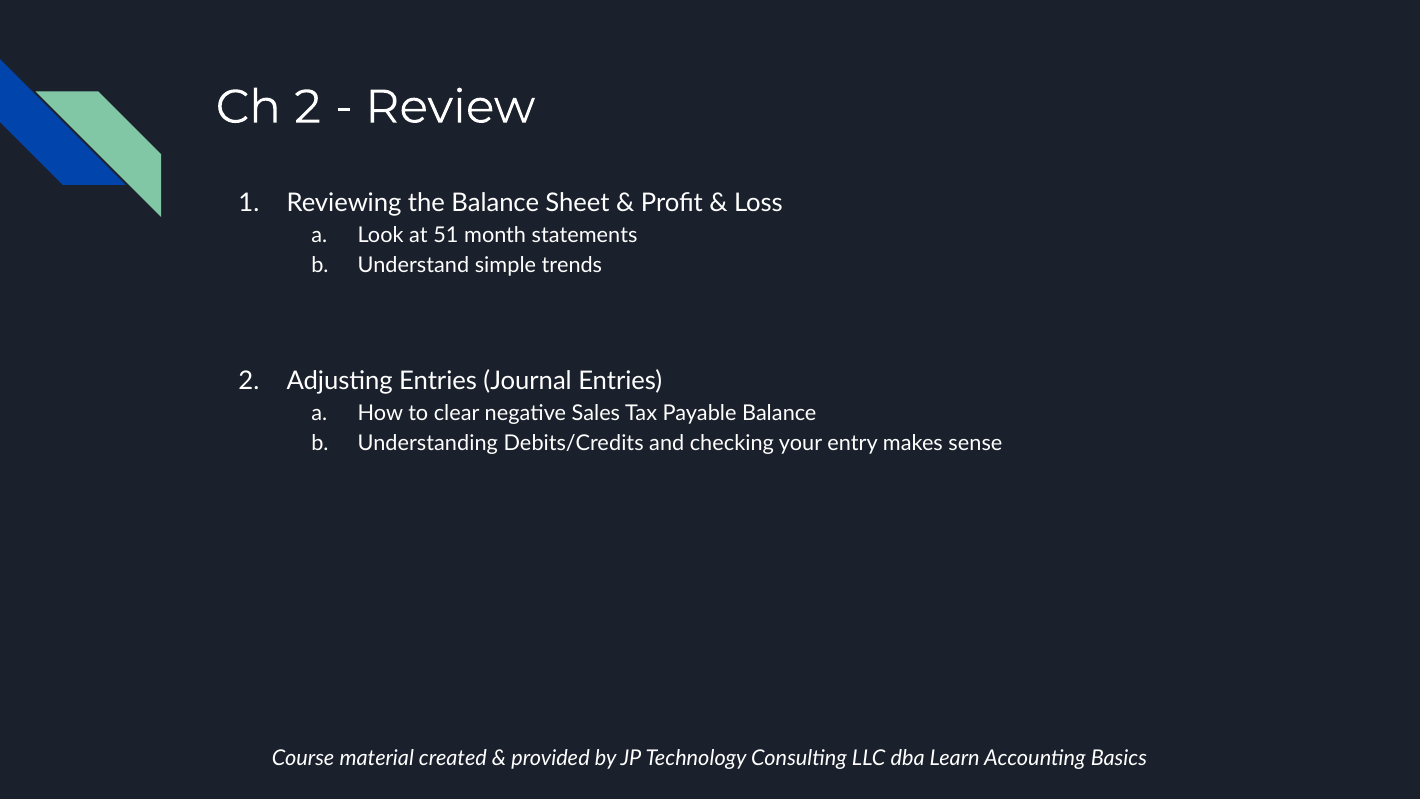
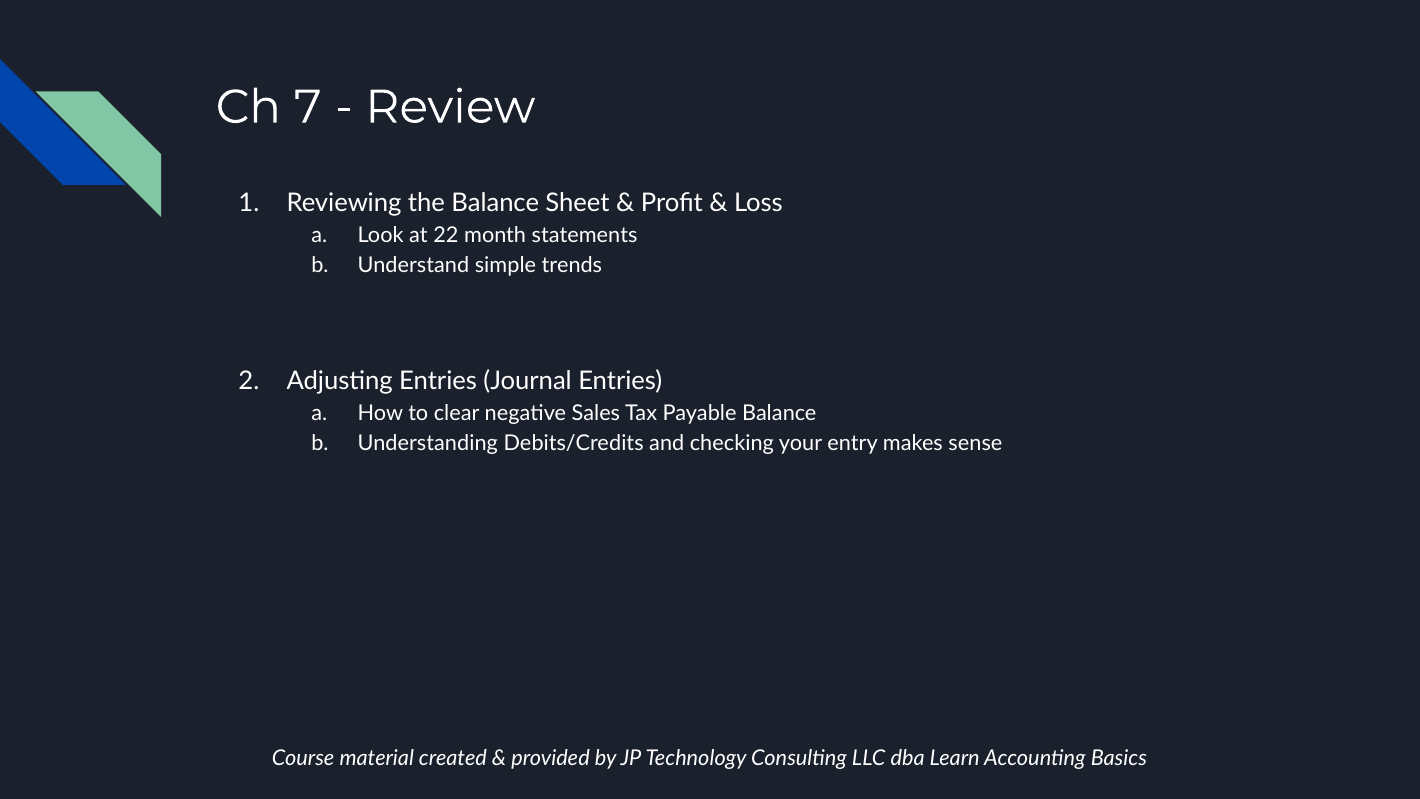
Ch 2: 2 -> 7
51: 51 -> 22
